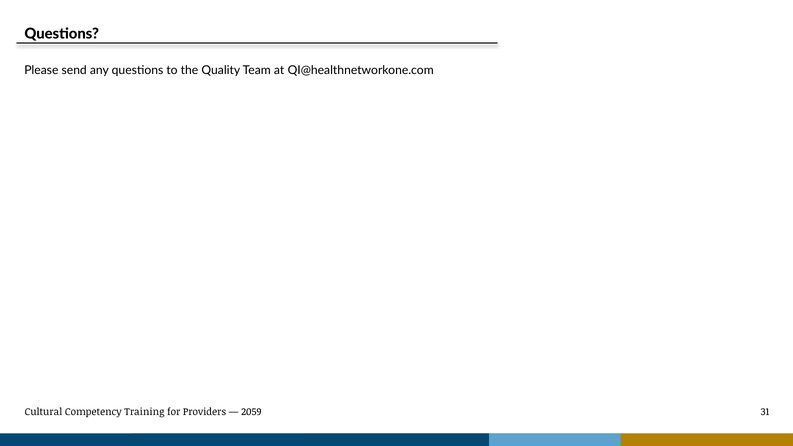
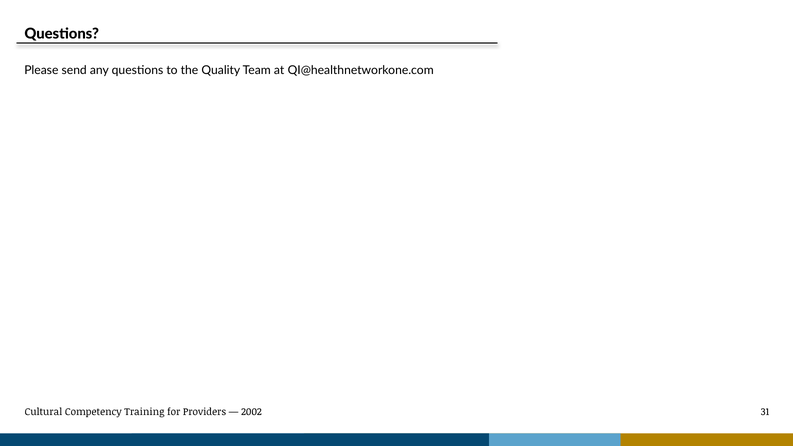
2059: 2059 -> 2002
